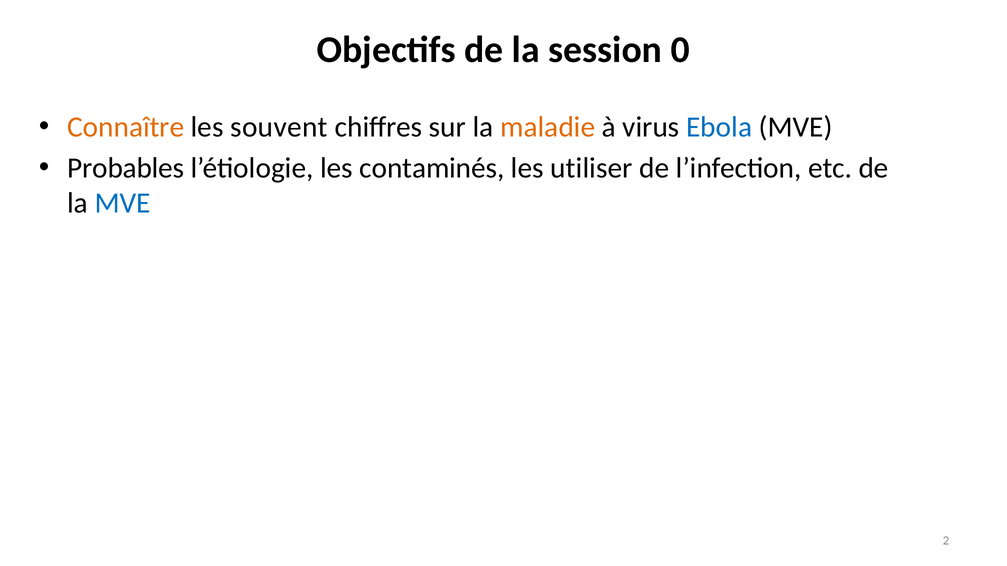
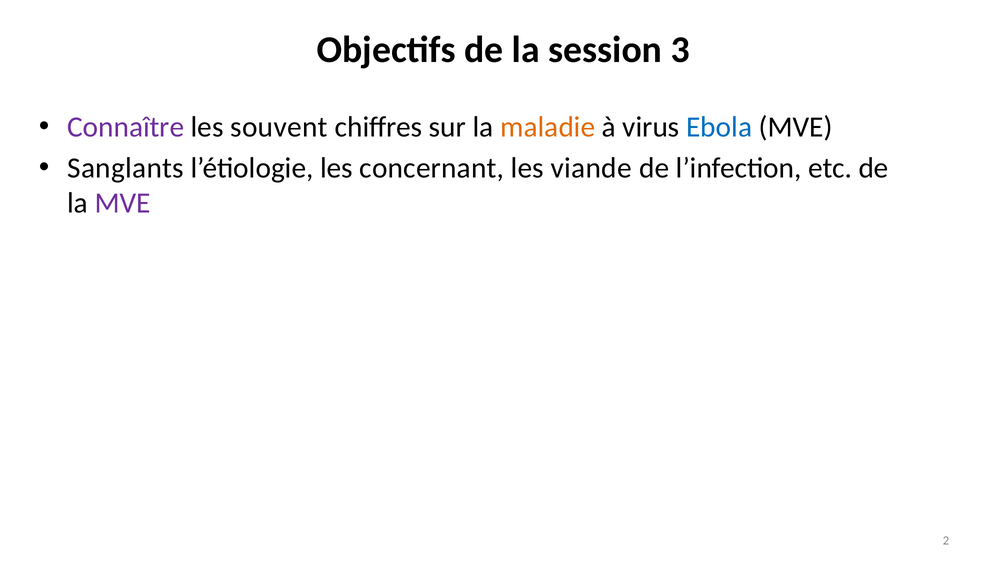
0: 0 -> 3
Connaître colour: orange -> purple
Probables: Probables -> Sanglants
contaminés: contaminés -> concernant
utiliser: utiliser -> viande
MVE at (123, 203) colour: blue -> purple
